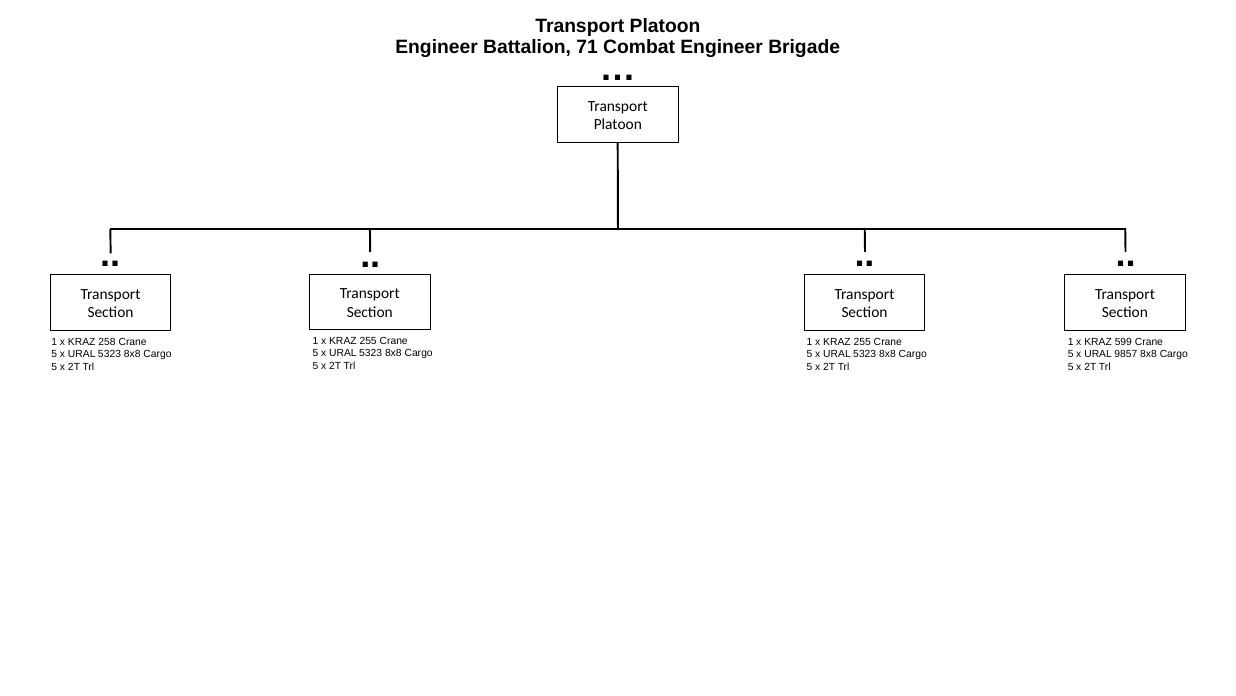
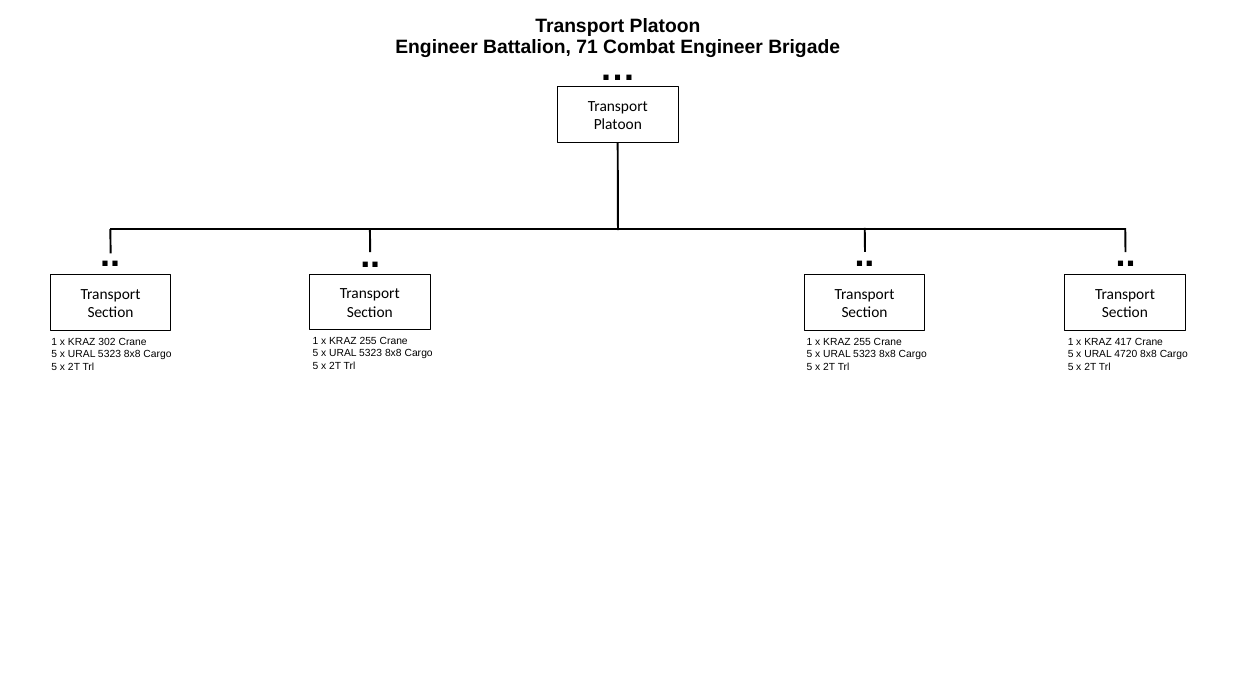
258: 258 -> 302
599: 599 -> 417
9857: 9857 -> 4720
